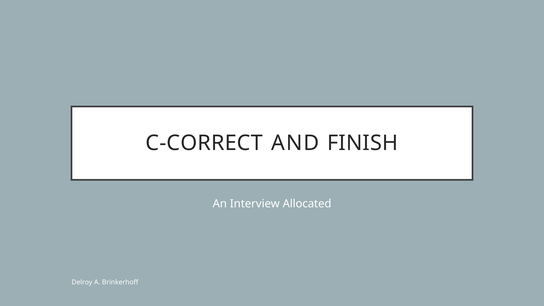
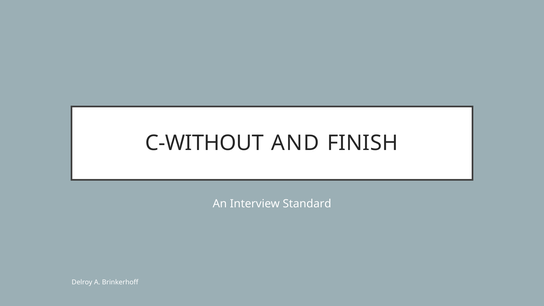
C-CORRECT: C-CORRECT -> C-WITHOUT
Allocated: Allocated -> Standard
